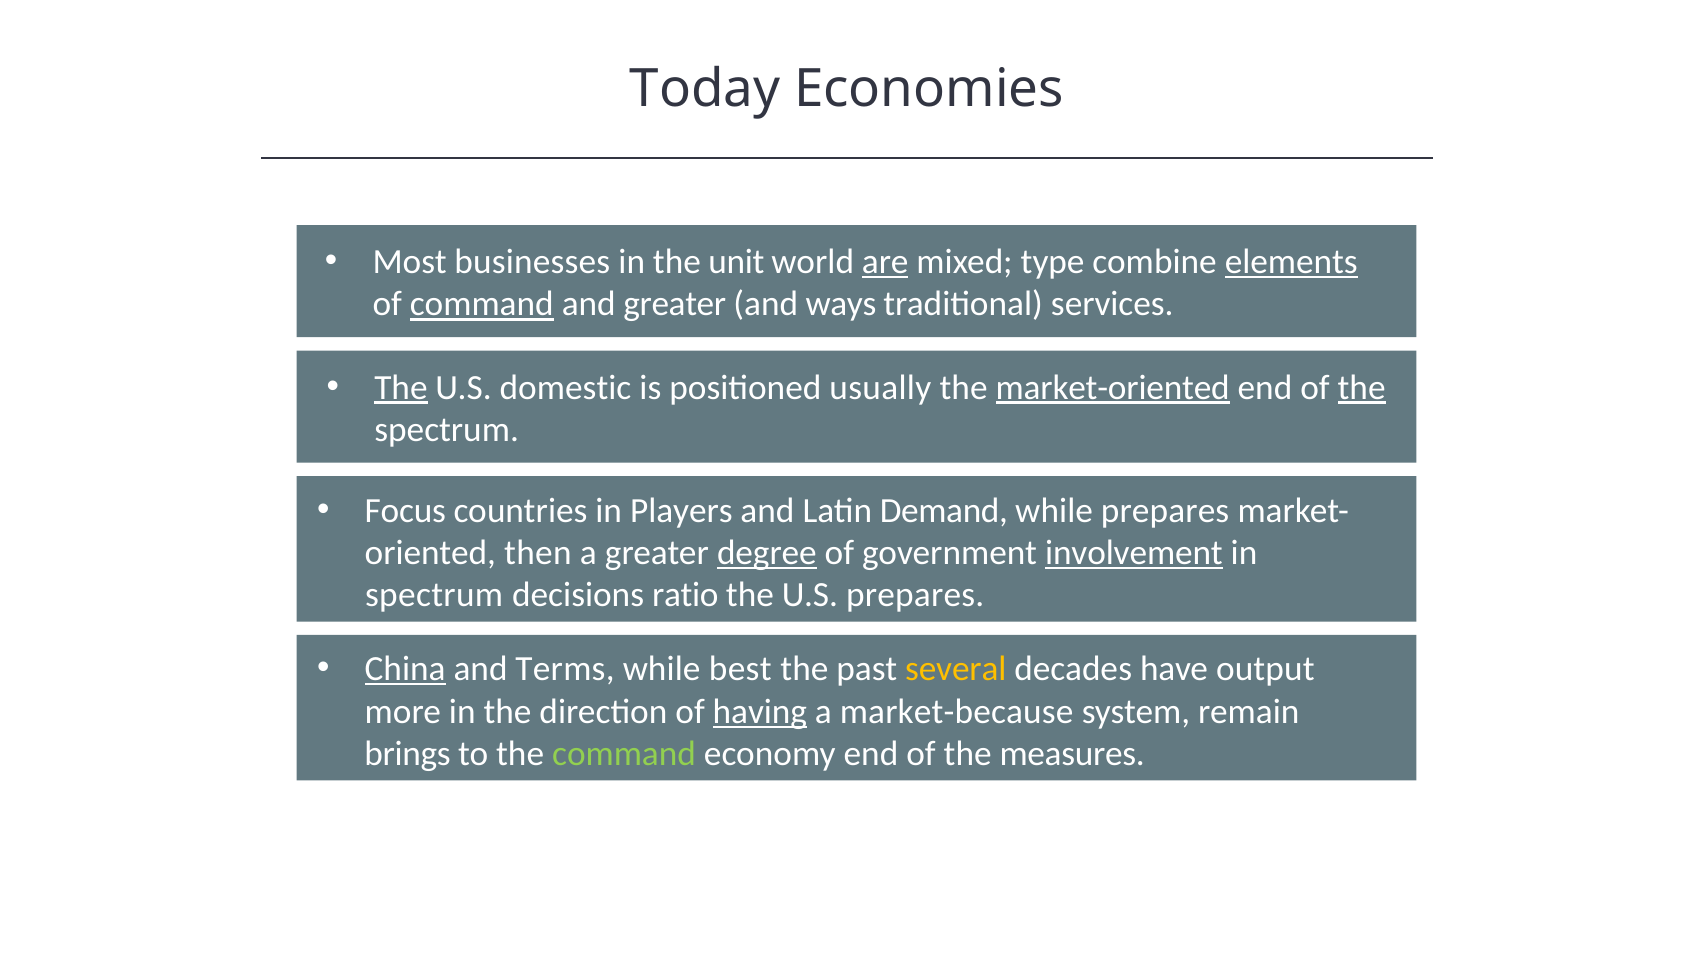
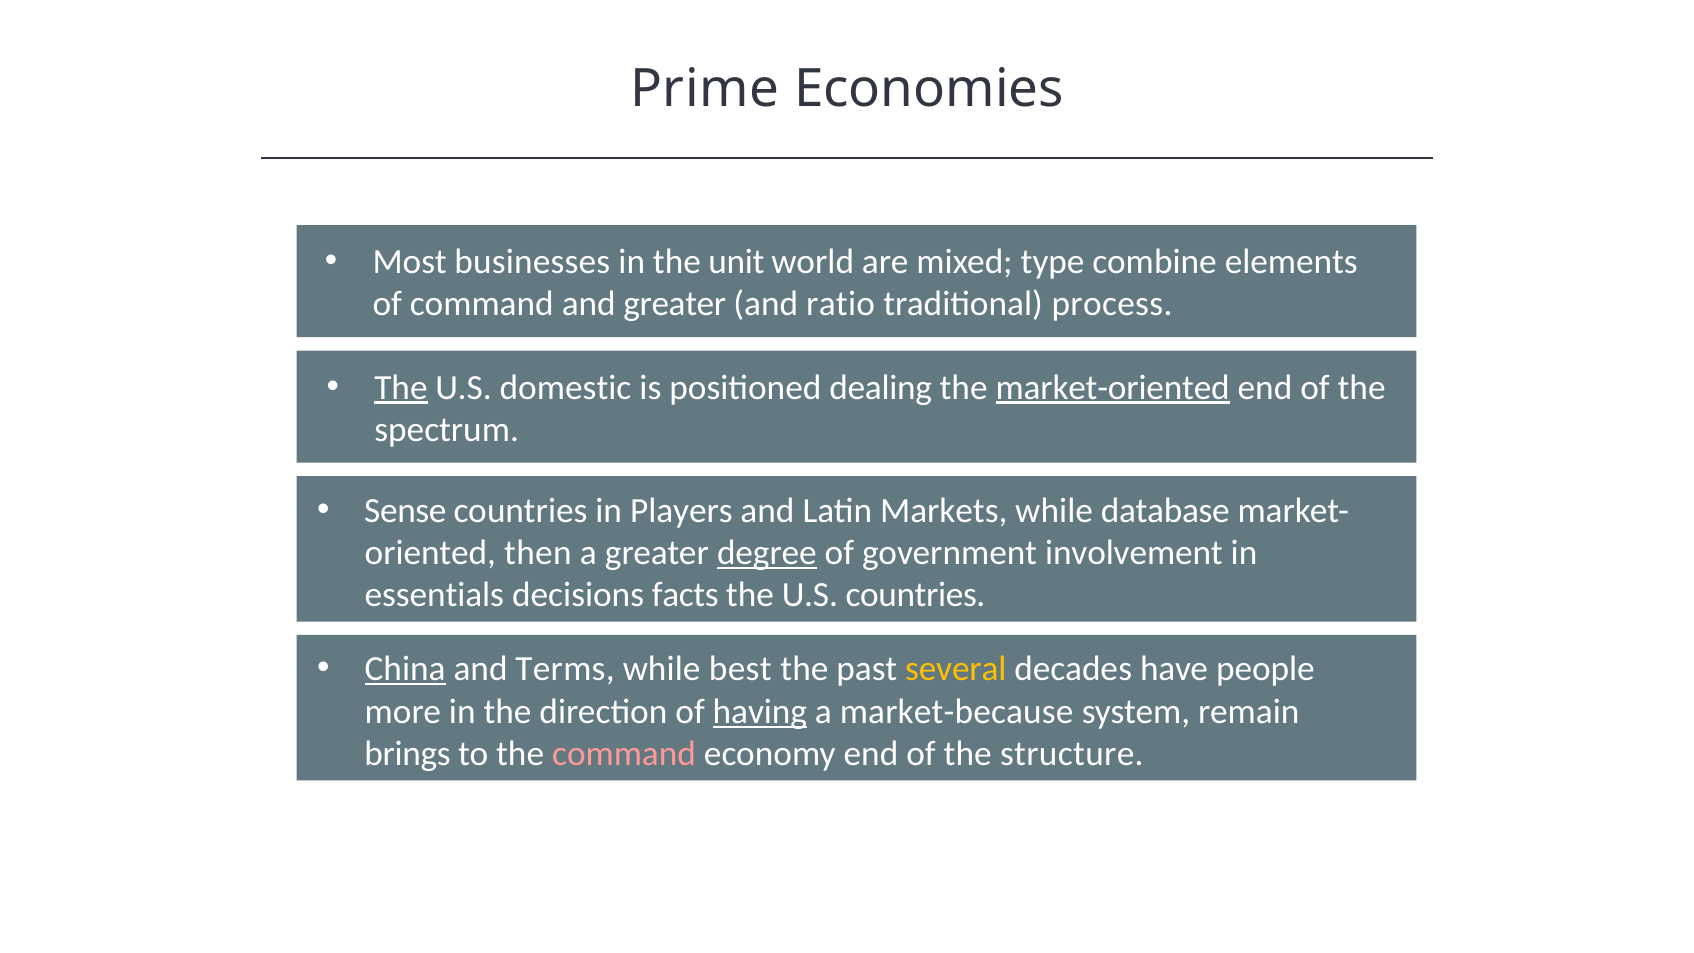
Today: Today -> Prime
are underline: present -> none
elements underline: present -> none
command at (482, 304) underline: present -> none
ways: ways -> ratio
services: services -> process
usually: usually -> dealing
the at (1362, 387) underline: present -> none
Focus: Focus -> Sense
Demand: Demand -> Markets
while prepares: prepares -> database
involvement underline: present -> none
spectrum at (434, 595): spectrum -> essentials
ratio: ratio -> facts
U.S prepares: prepares -> countries
output: output -> people
command at (624, 754) colour: light green -> pink
measures: measures -> structure
